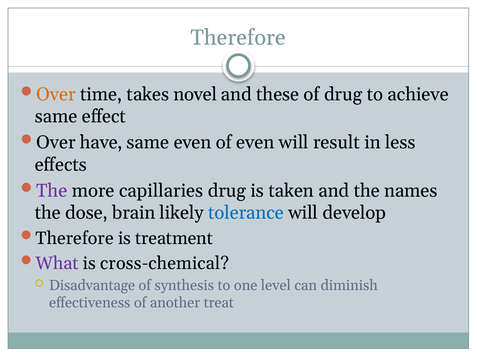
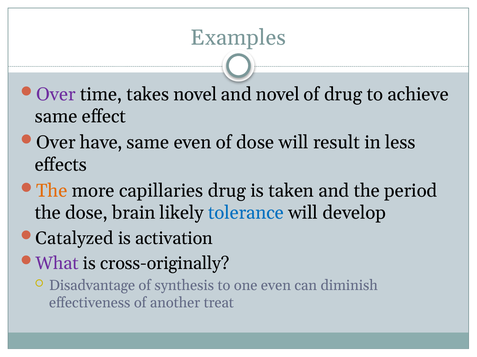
Therefore at (238, 38): Therefore -> Examples
Over at (56, 94) colour: orange -> purple
and these: these -> novel
of even: even -> dose
The at (52, 191) colour: purple -> orange
names: names -> period
Therefore at (75, 239): Therefore -> Catalyzed
treatment: treatment -> activation
cross-chemical: cross-chemical -> cross-originally
one level: level -> even
